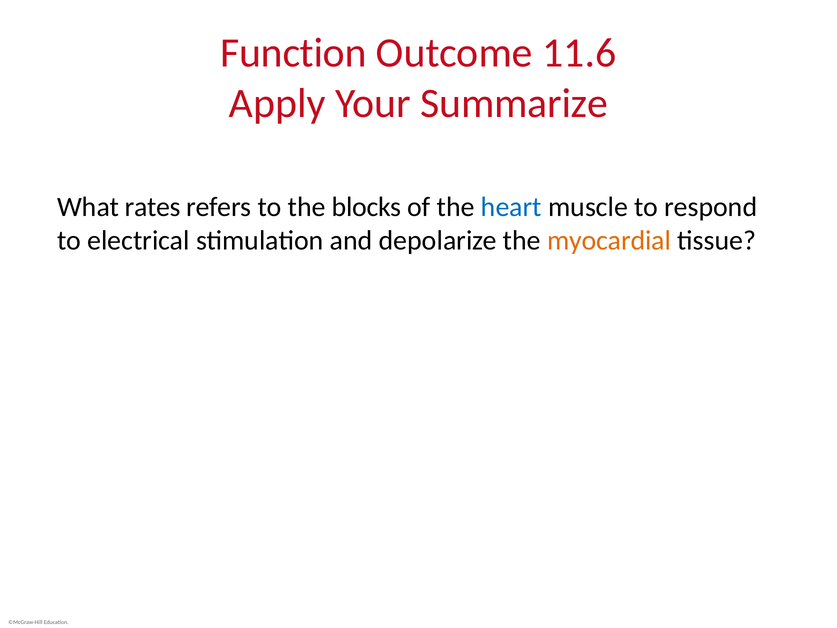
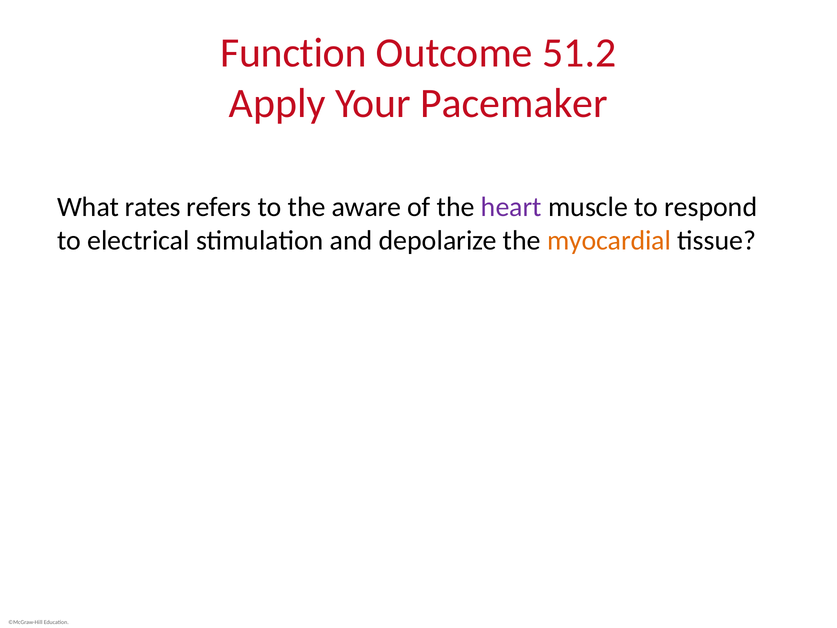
11.6: 11.6 -> 51.2
Summarize: Summarize -> Pacemaker
blocks: blocks -> aware
heart colour: blue -> purple
